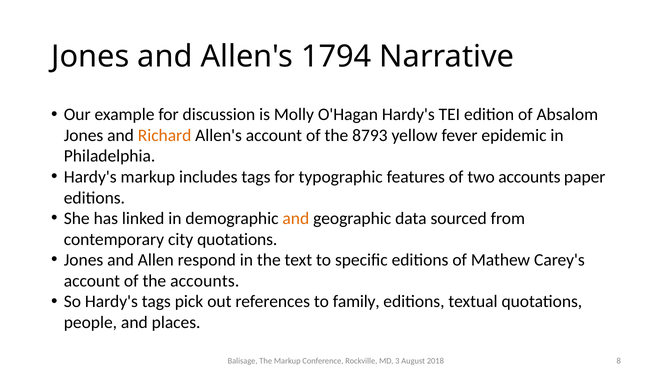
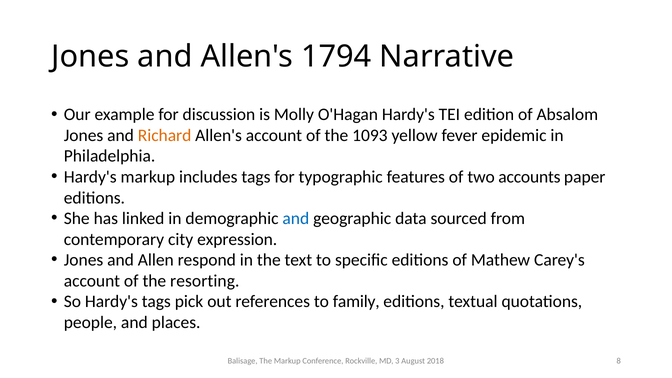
8793: 8793 -> 1093
and at (296, 219) colour: orange -> blue
city quotations: quotations -> expression
the accounts: accounts -> resorting
